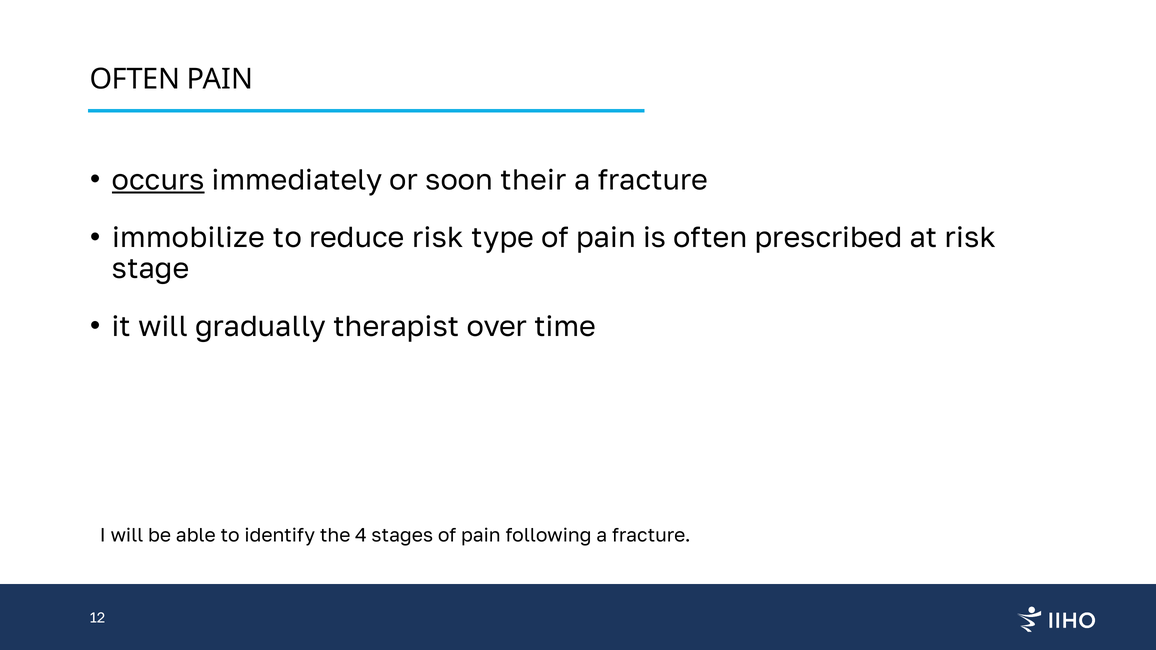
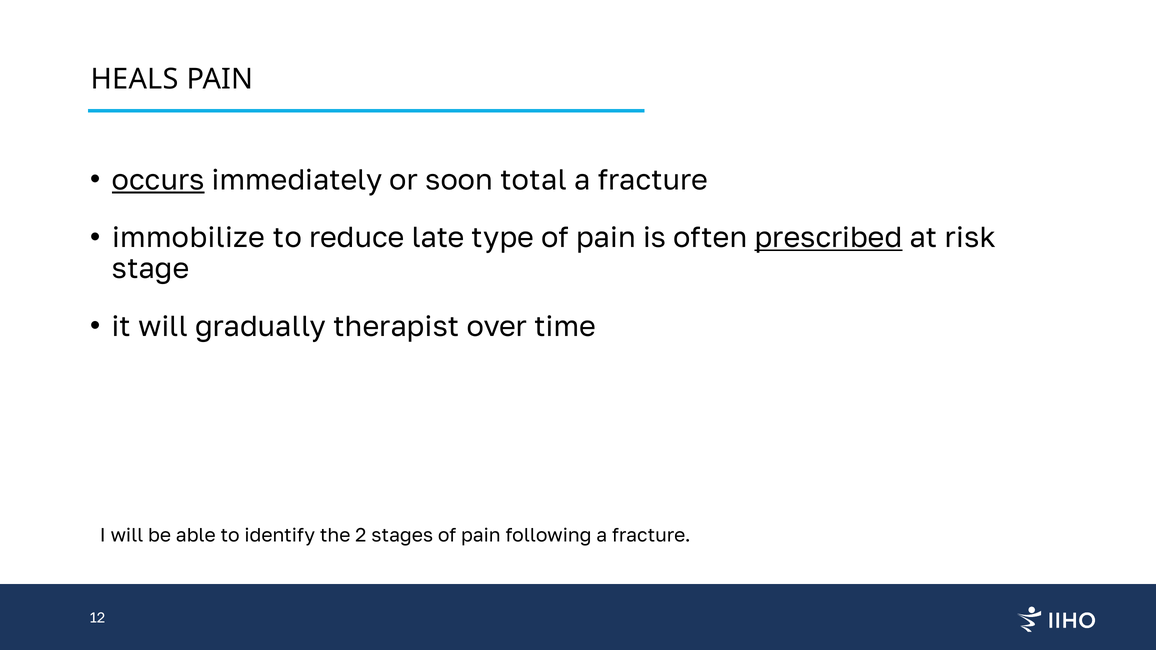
OFTEN at (135, 79): OFTEN -> HEALS
their: their -> total
reduce risk: risk -> late
prescribed underline: none -> present
4: 4 -> 2
